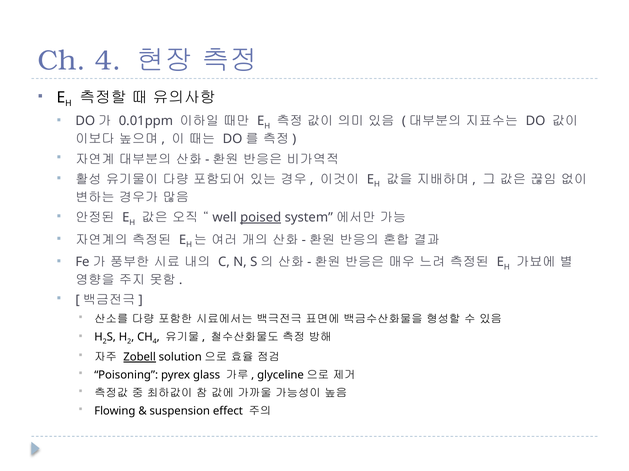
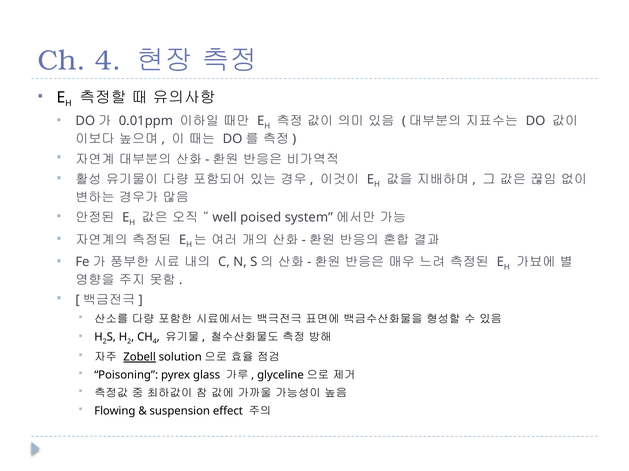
poised underline: present -> none
